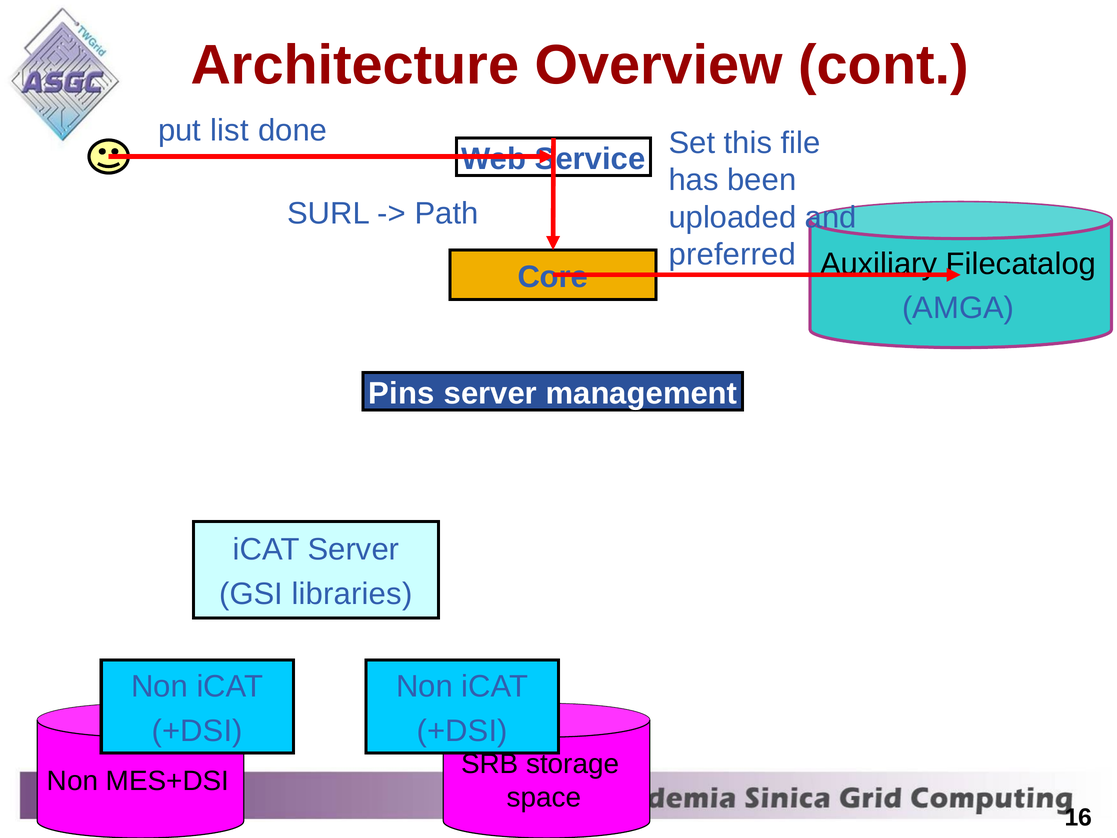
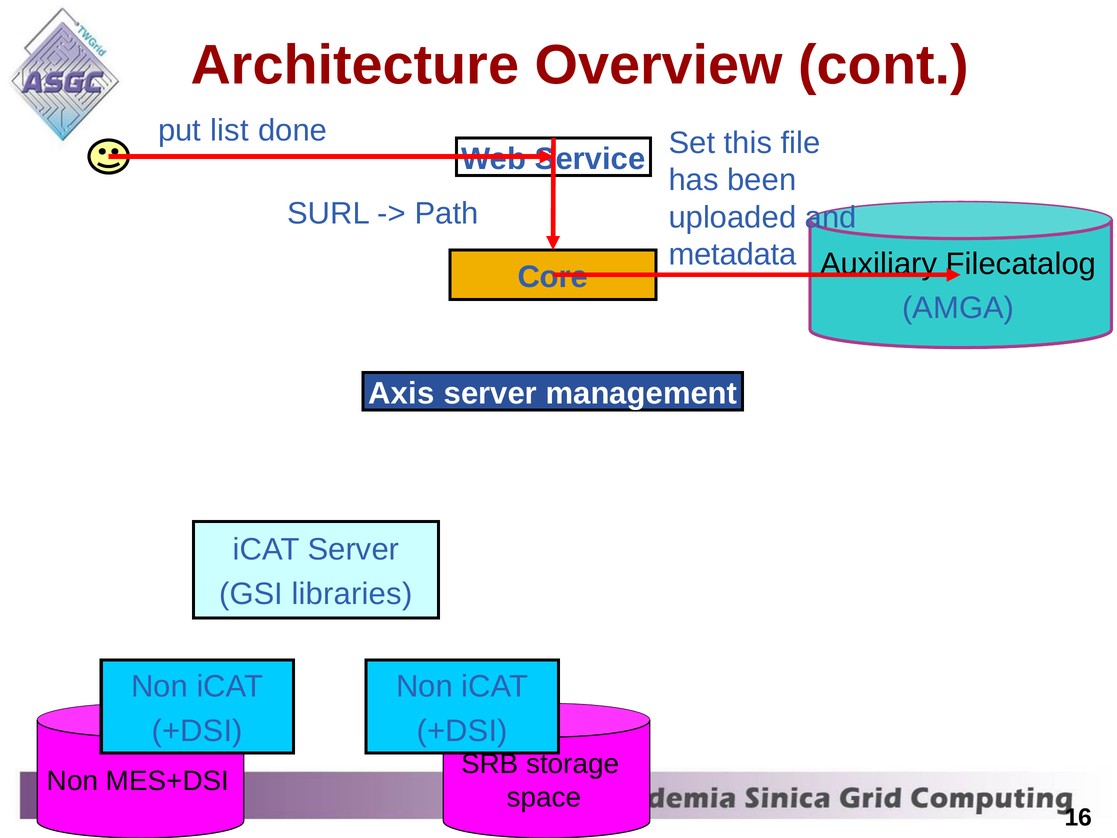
preferred: preferred -> metadata
Pins: Pins -> Axis
